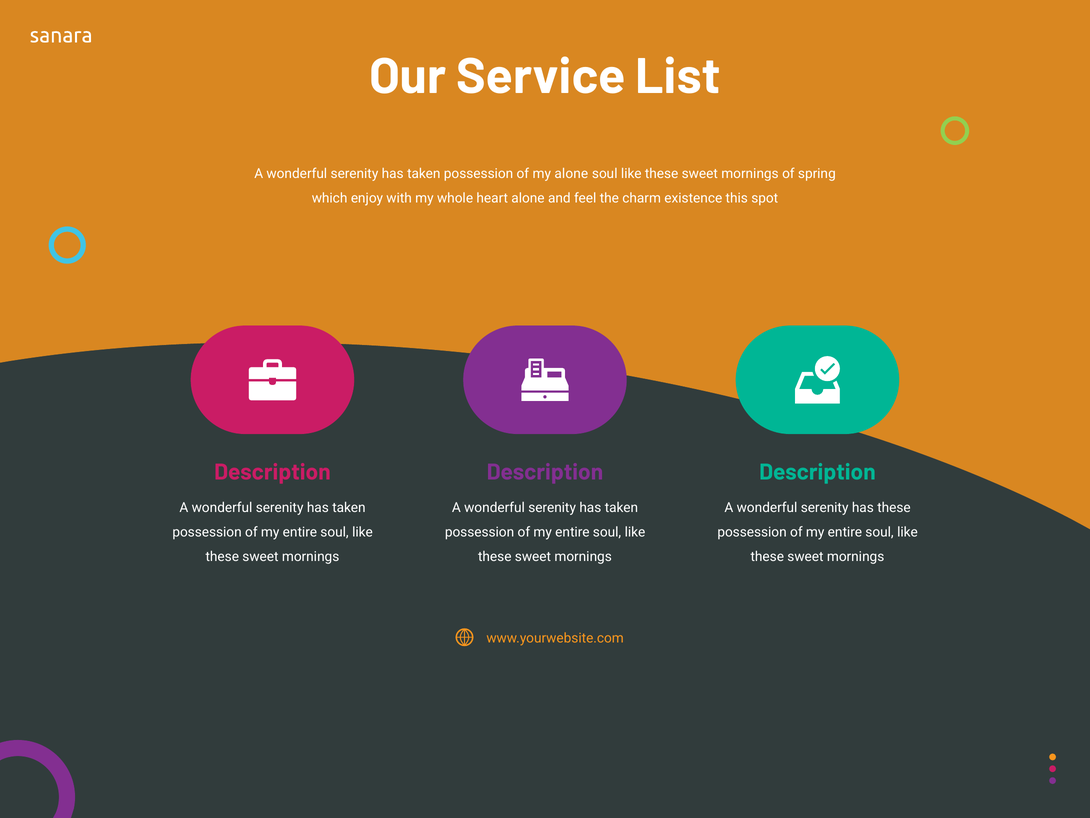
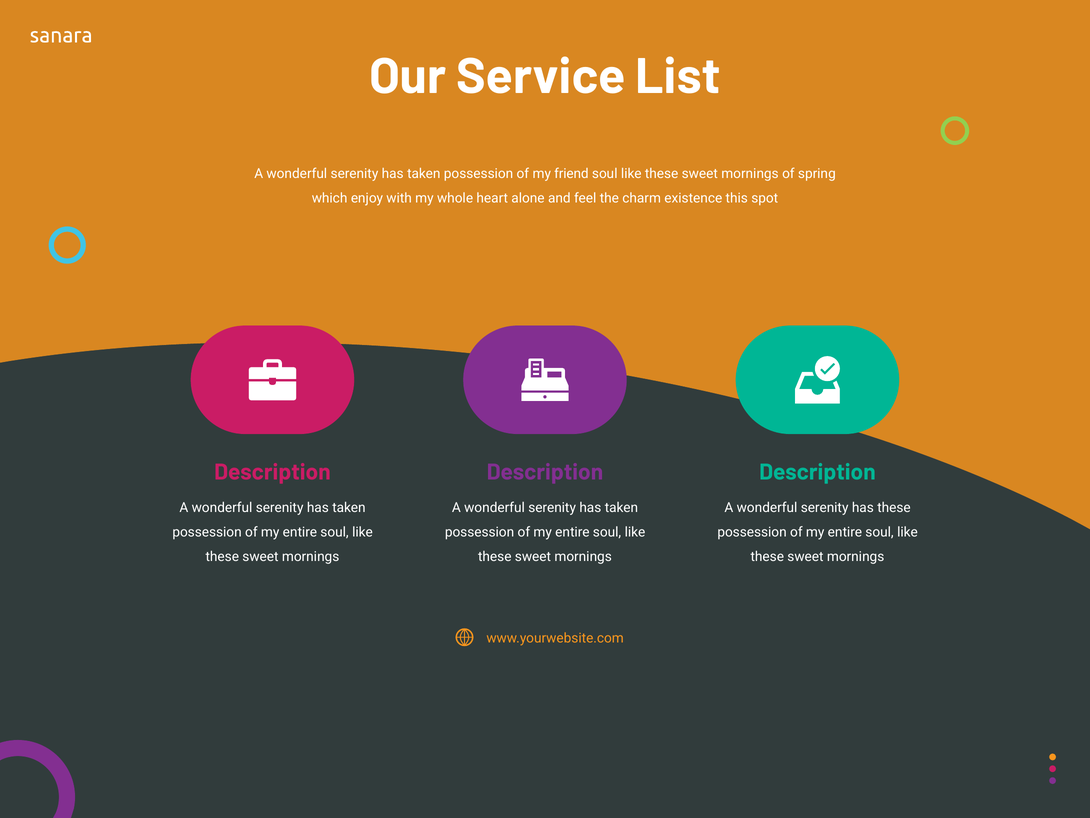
my alone: alone -> friend
